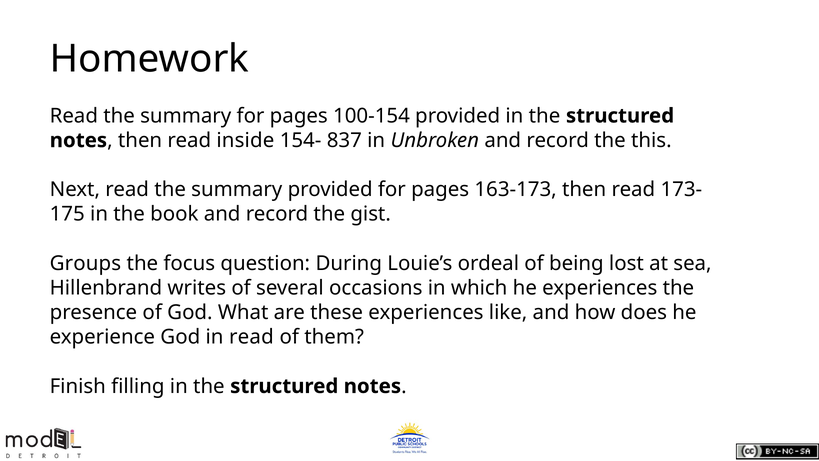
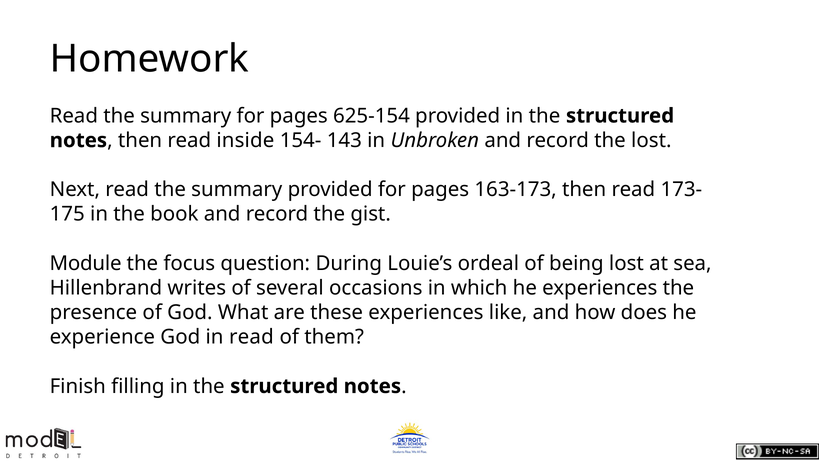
100-154: 100-154 -> 625-154
837: 837 -> 143
the this: this -> lost
Groups: Groups -> Module
